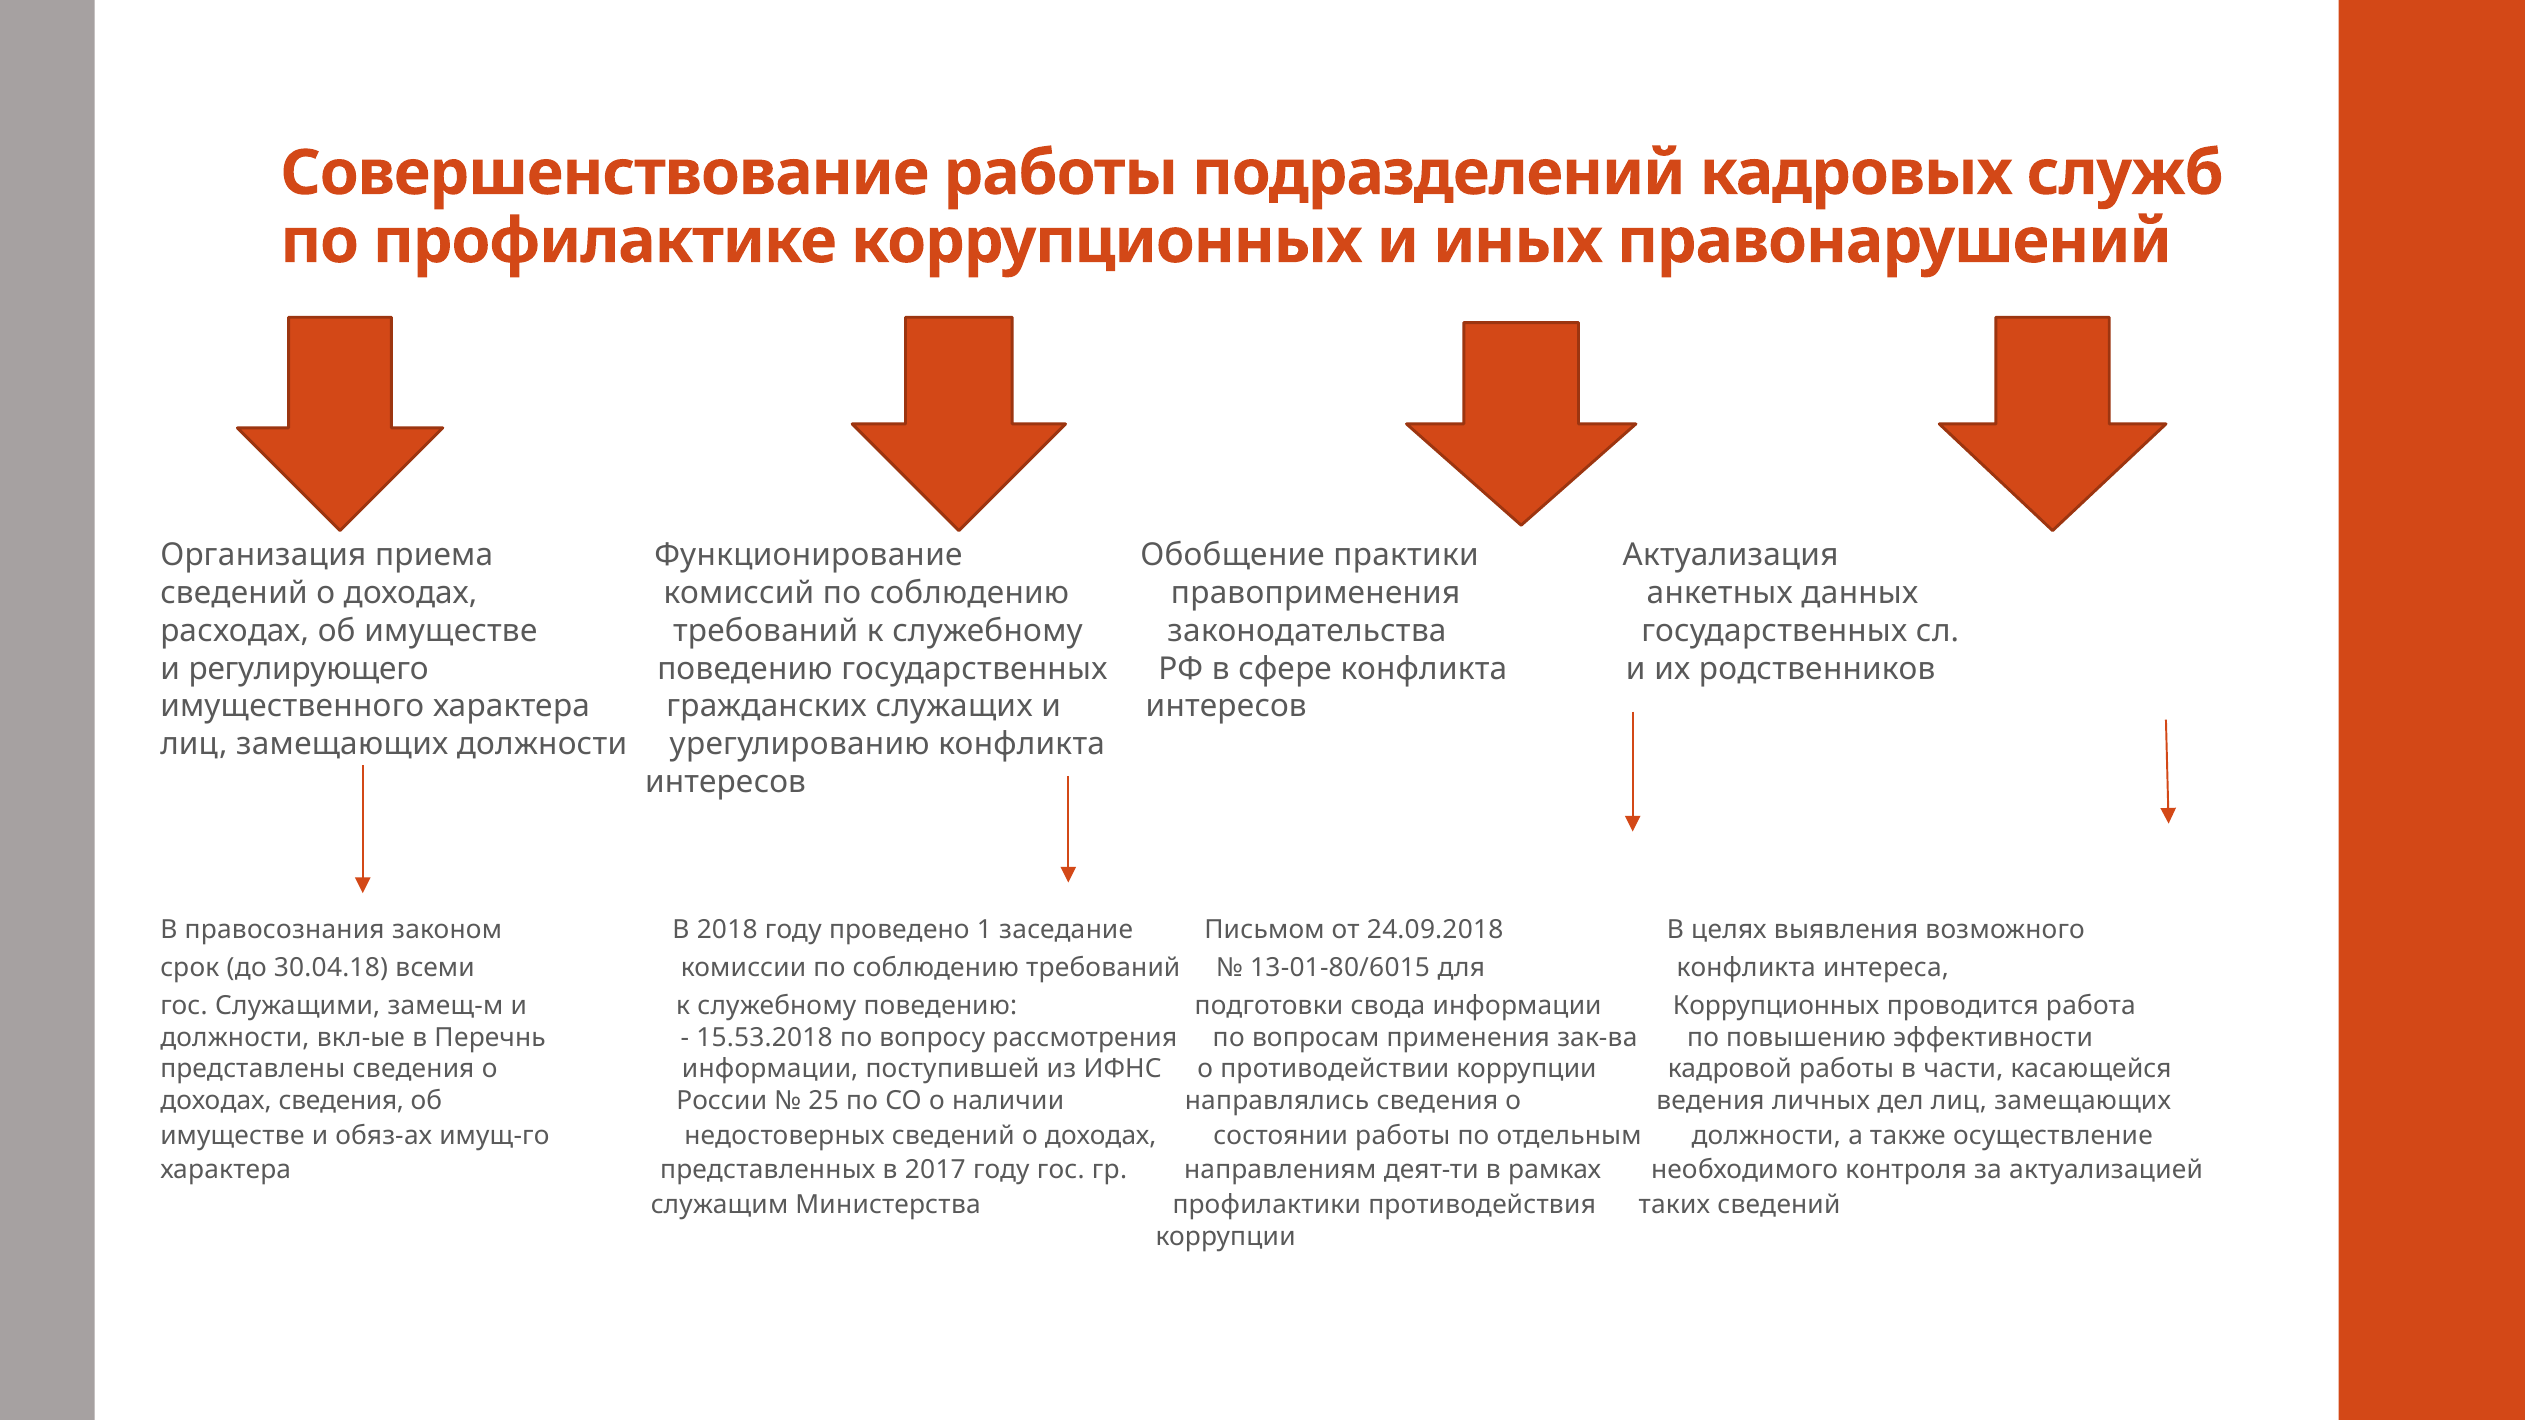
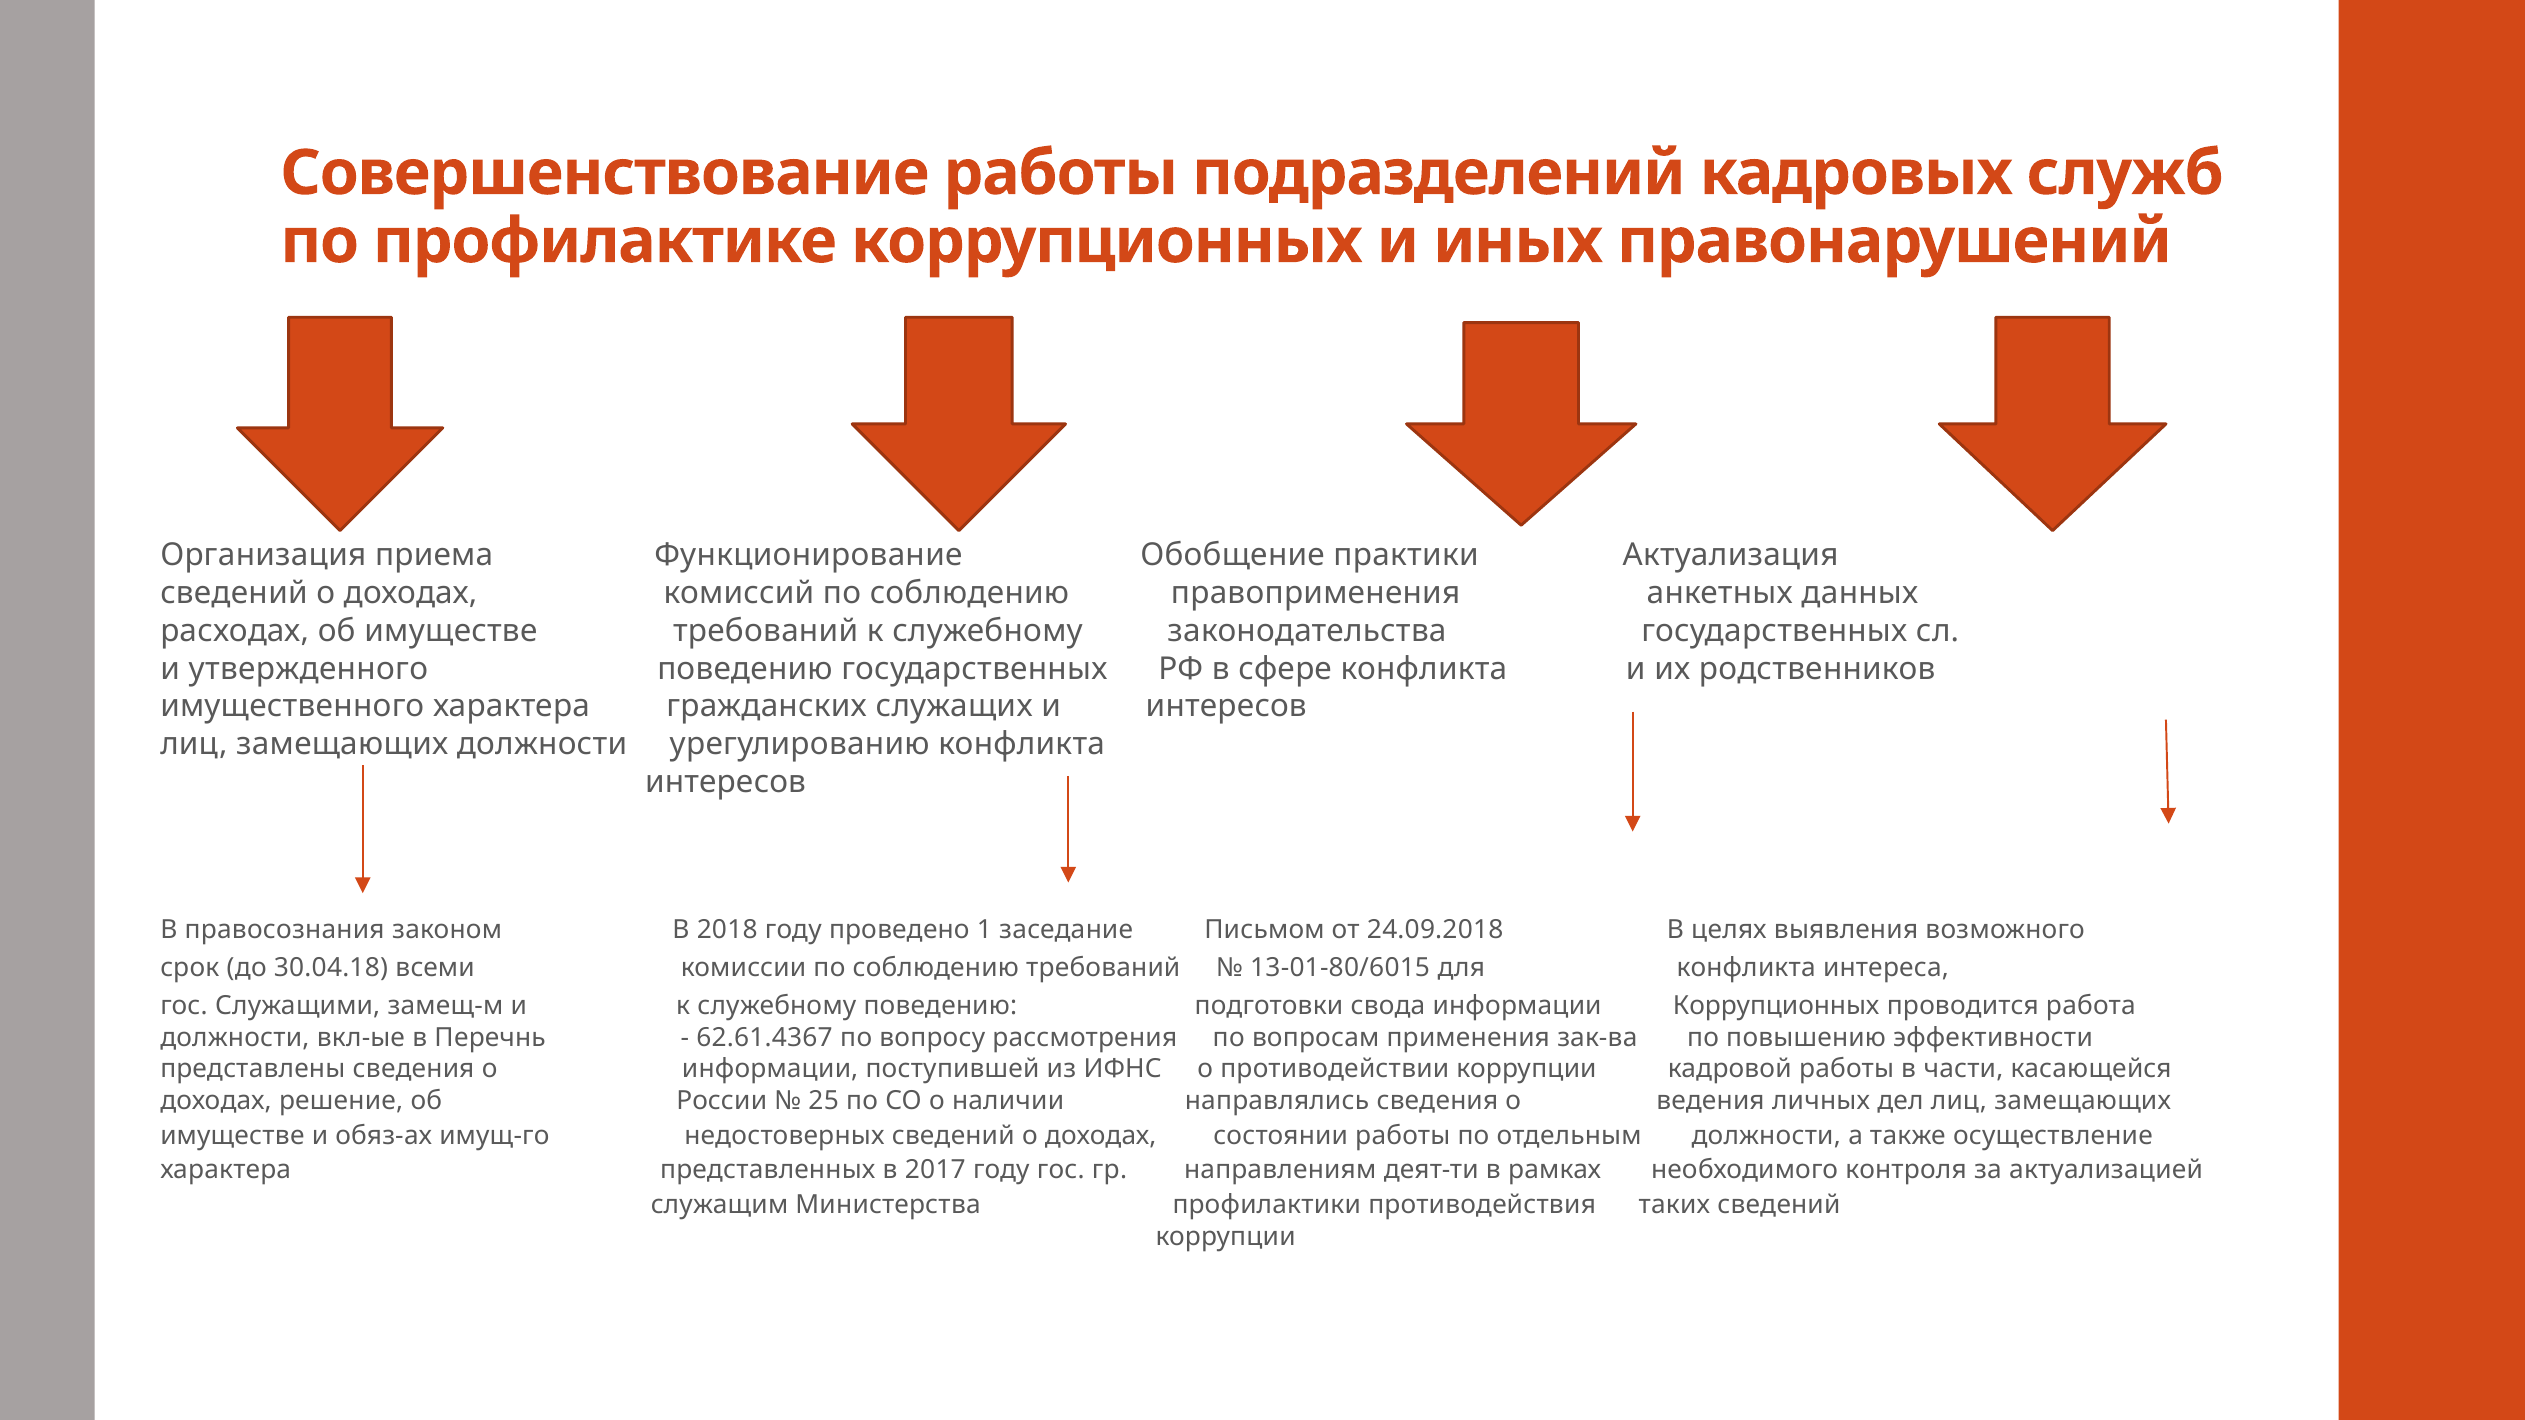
регулирующего: регулирующего -> утвержденного
15.53.2018: 15.53.2018 -> 62.61.4367
доходах сведения: сведения -> решение
